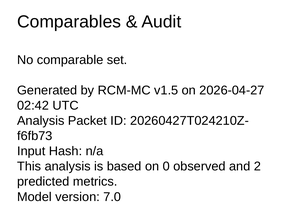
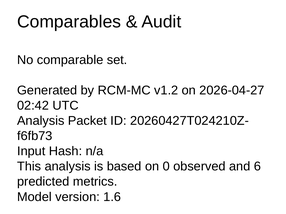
v1.5: v1.5 -> v1.2
2: 2 -> 6
7.0: 7.0 -> 1.6
